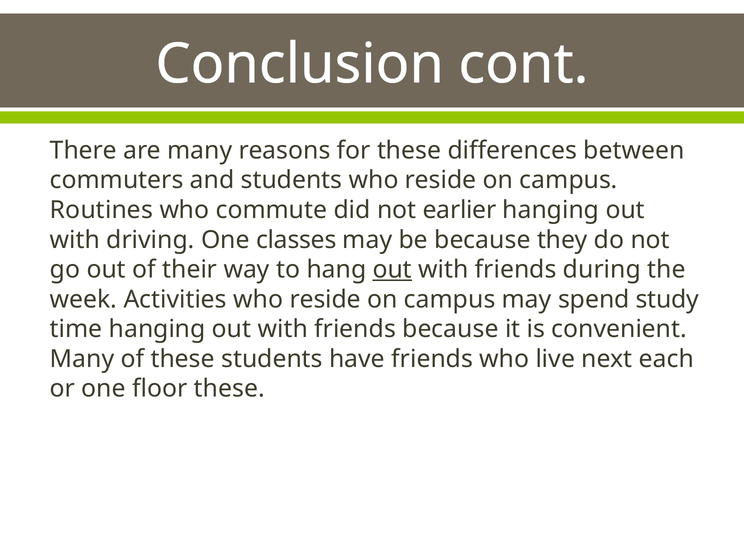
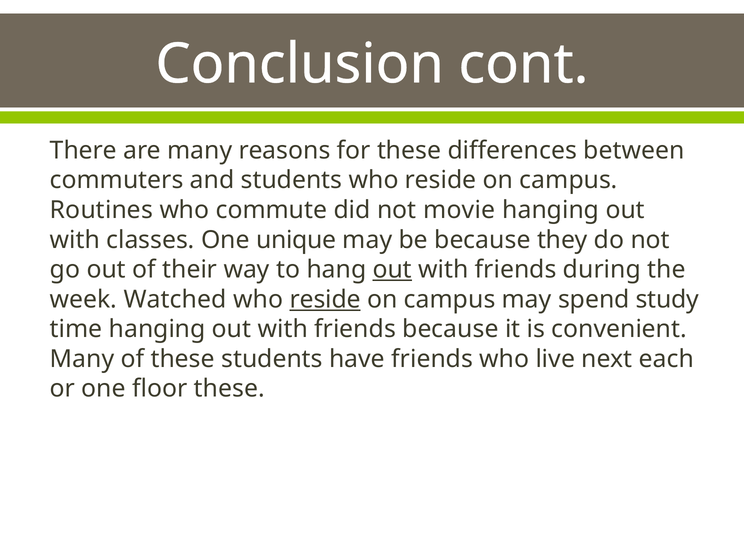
earlier: earlier -> movie
driving: driving -> classes
classes: classes -> unique
Activities: Activities -> Watched
reside at (325, 299) underline: none -> present
